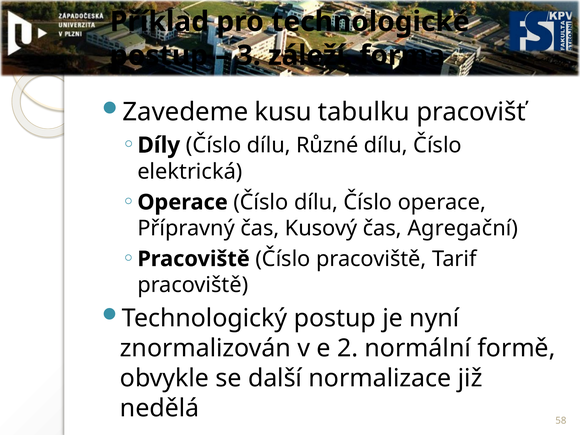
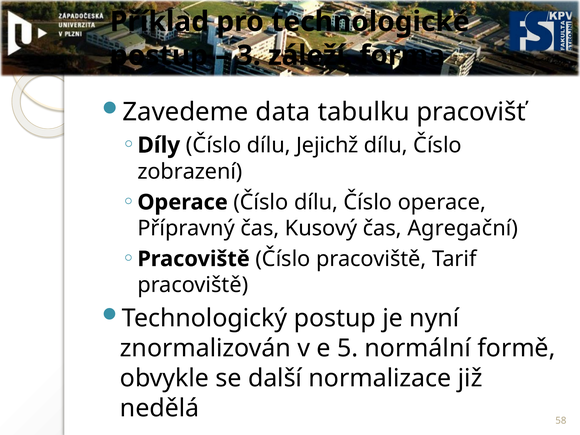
kusu: kusu -> data
Různé: Různé -> Jejichž
elektrická: elektrická -> zobrazení
2: 2 -> 5
